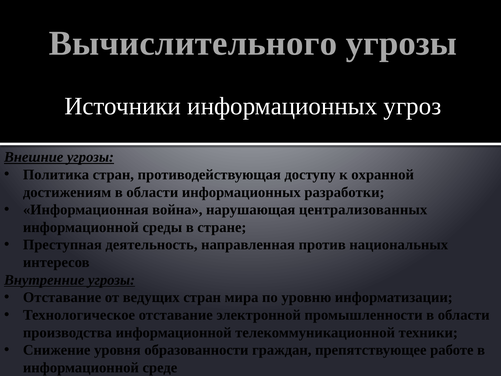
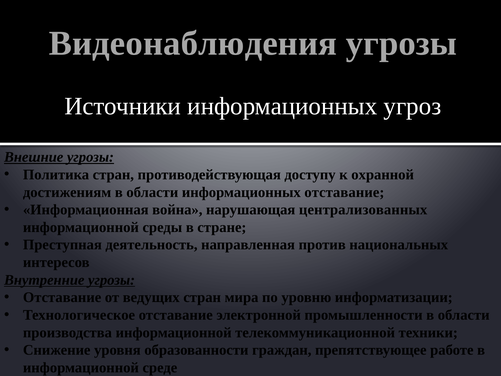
Вычислительного: Вычислительного -> Видеонаблюдения
информационных разработки: разработки -> отставание
